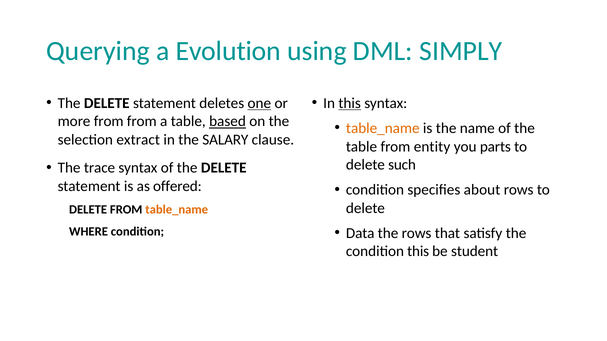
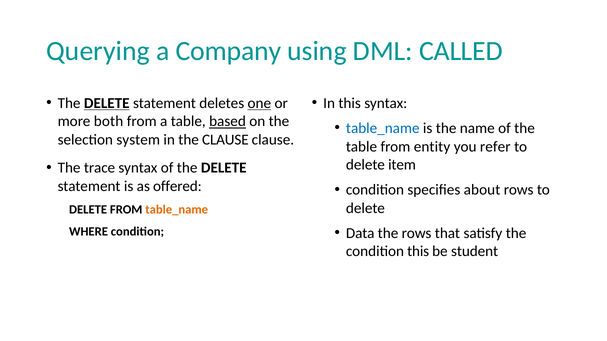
Evolution: Evolution -> Company
SIMPLY: SIMPLY -> CALLED
DELETE at (107, 103) underline: none -> present
this at (350, 103) underline: present -> none
more from: from -> both
table_name at (383, 128) colour: orange -> blue
extract: extract -> system
the SALARY: SALARY -> CLAUSE
parts: parts -> refer
such: such -> item
